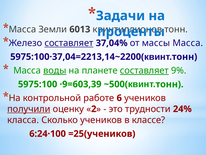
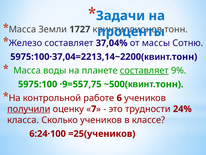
6013: 6013 -> 1727
составляет at (69, 43) underline: present -> none
массы Масса: Масса -> Сотню
воды underline: present -> none
·9=603,39: ·9=603,39 -> ·9=557,75
2: 2 -> 7
